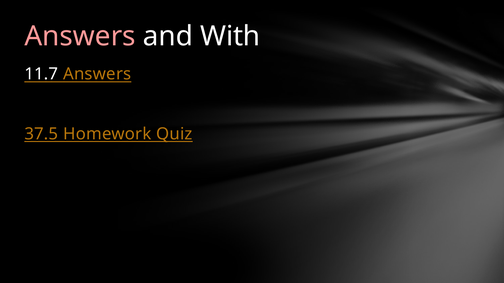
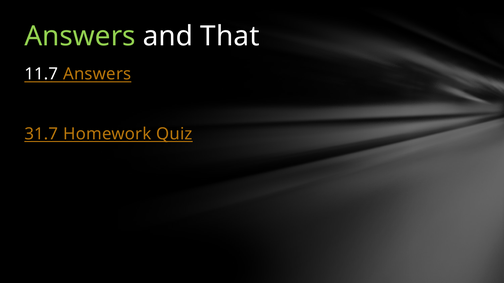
Answers at (80, 36) colour: pink -> light green
With: With -> That
37.5: 37.5 -> 31.7
